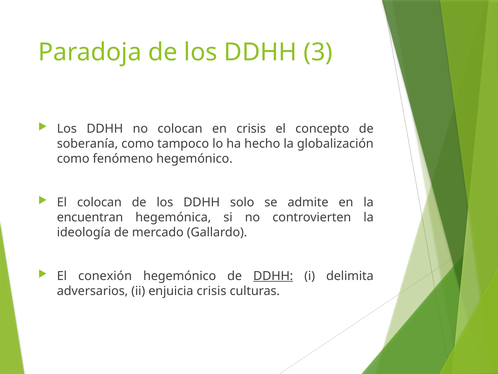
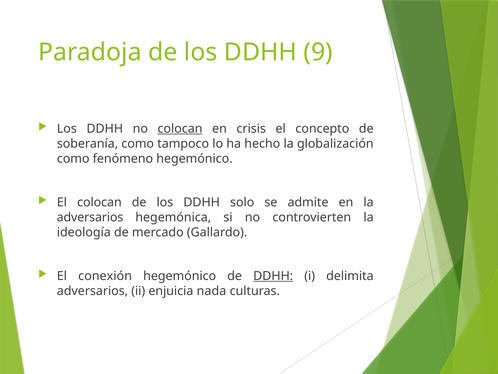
3: 3 -> 9
colocan at (180, 129) underline: none -> present
encuentran at (90, 217): encuentran -> adversarios
enjuicia crisis: crisis -> nada
